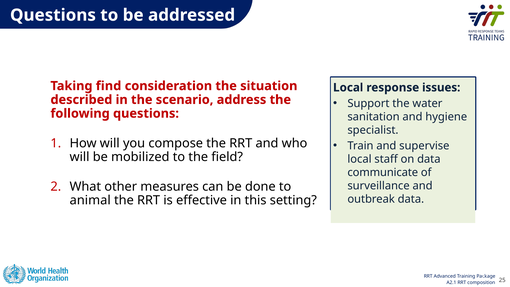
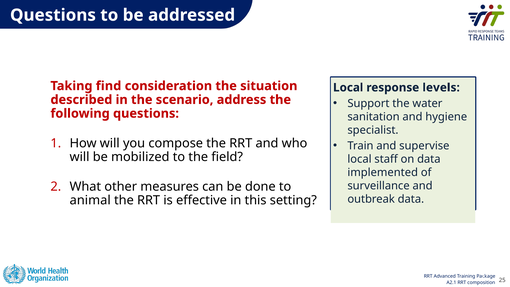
issues: issues -> levels
communicate: communicate -> implemented
